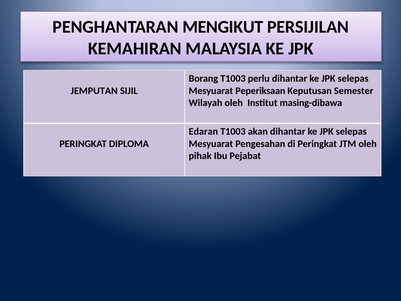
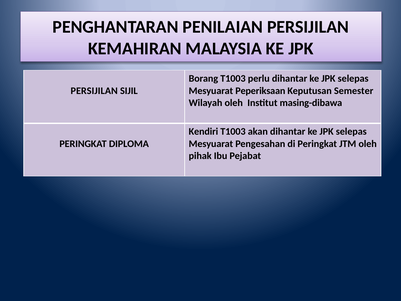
MENGIKUT: MENGIKUT -> PENILAIAN
JEMPUTAN at (94, 91): JEMPUTAN -> PERSIJILAN
Edaran: Edaran -> Kendiri
